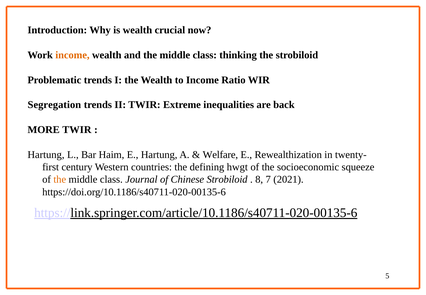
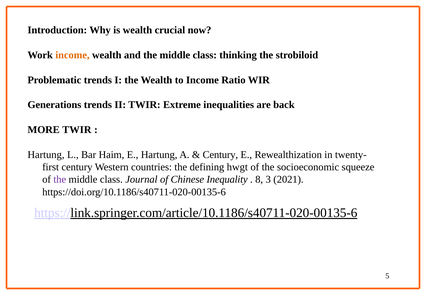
Segregation: Segregation -> Generations
Welfare at (220, 155): Welfare -> Century
the at (60, 179) colour: orange -> purple
Chinese Strobiloid: Strobiloid -> Inequality
7: 7 -> 3
